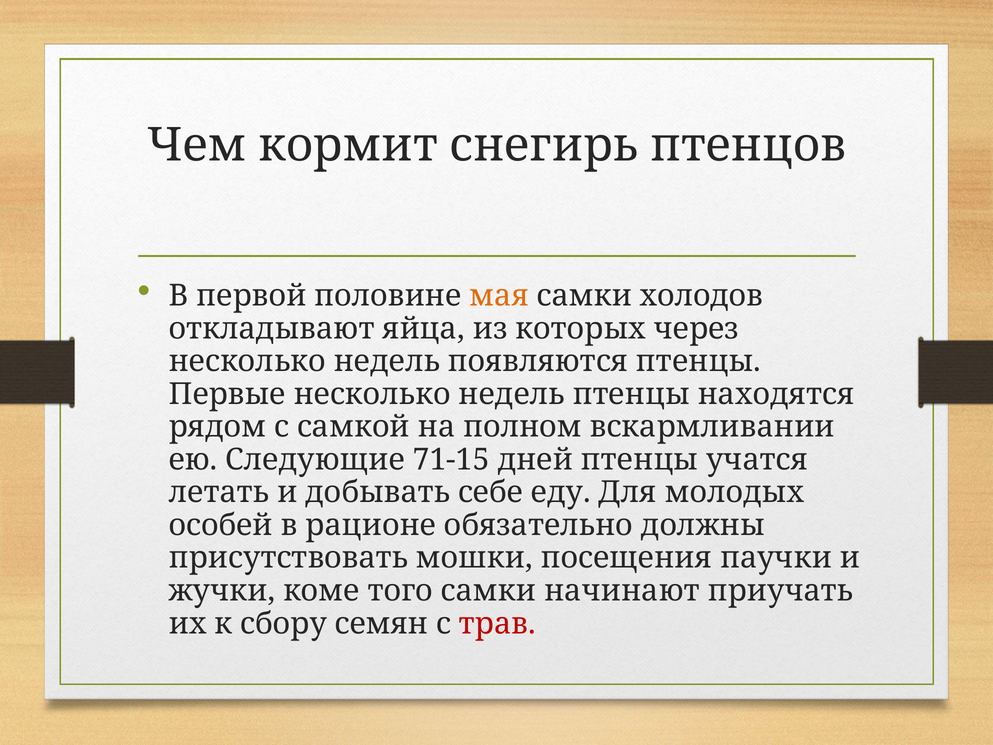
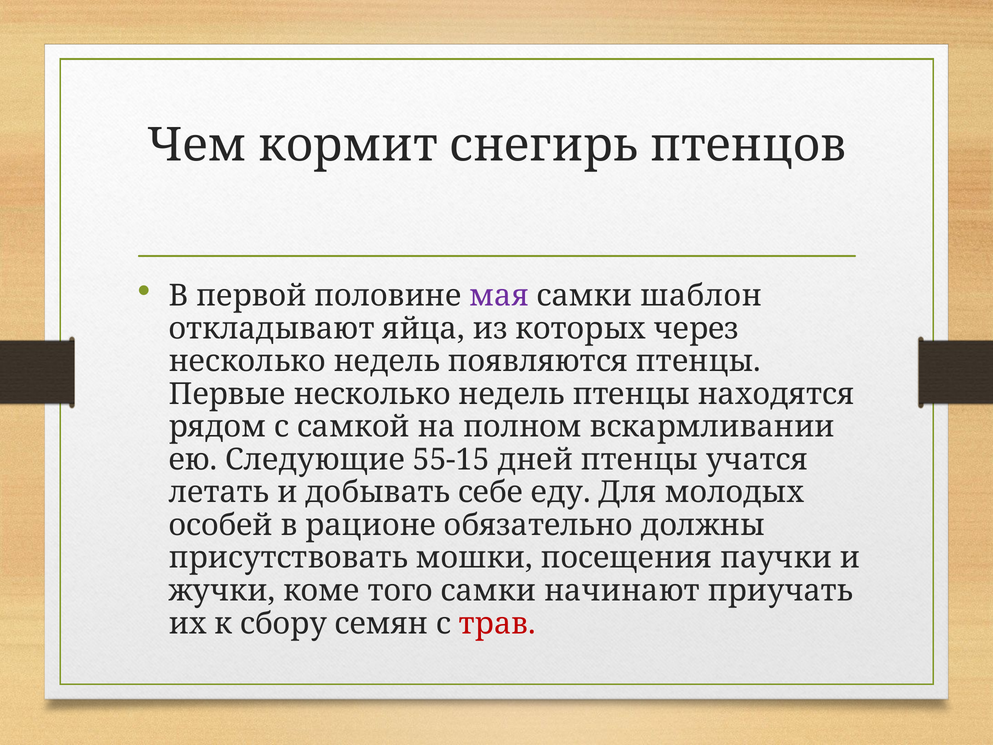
мая colour: orange -> purple
холодов: холодов -> шаблон
71-15: 71-15 -> 55-15
